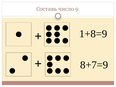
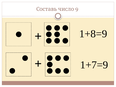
8+7=9: 8+7=9 -> 1+7=9
